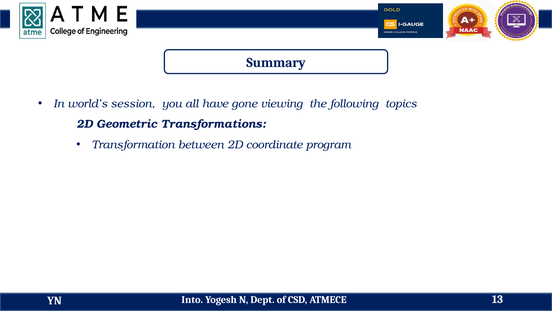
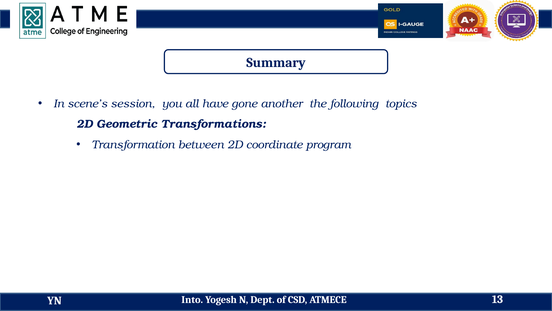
world’s: world’s -> scene’s
viewing: viewing -> another
